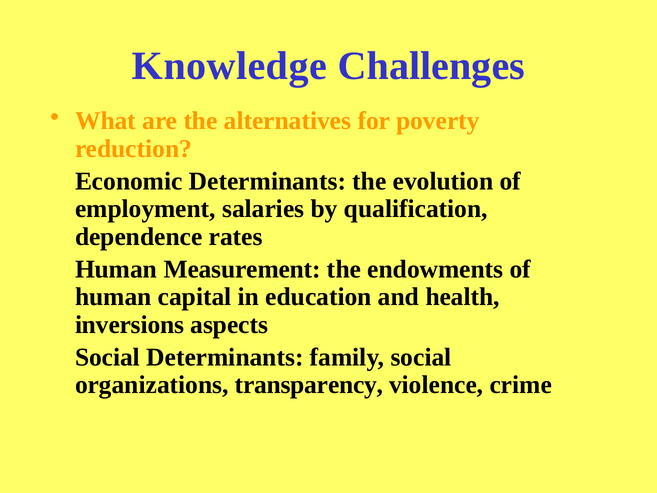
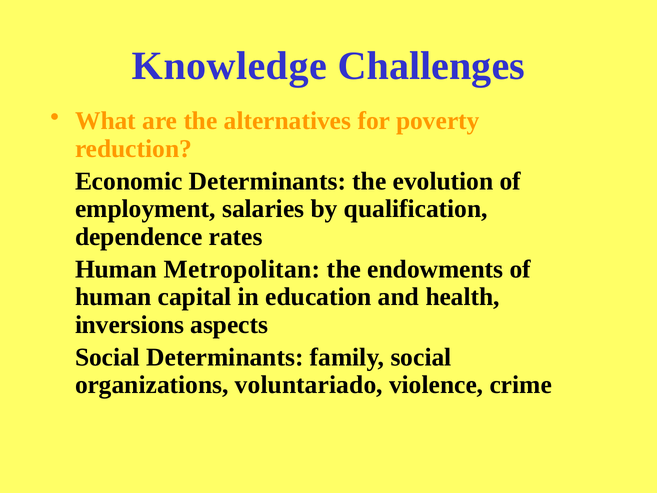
Measurement: Measurement -> Metropolitan
transparency: transparency -> voluntariado
